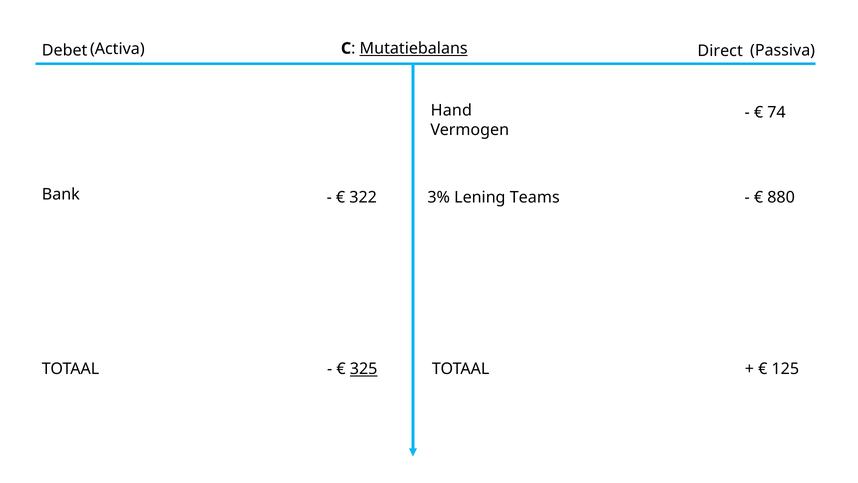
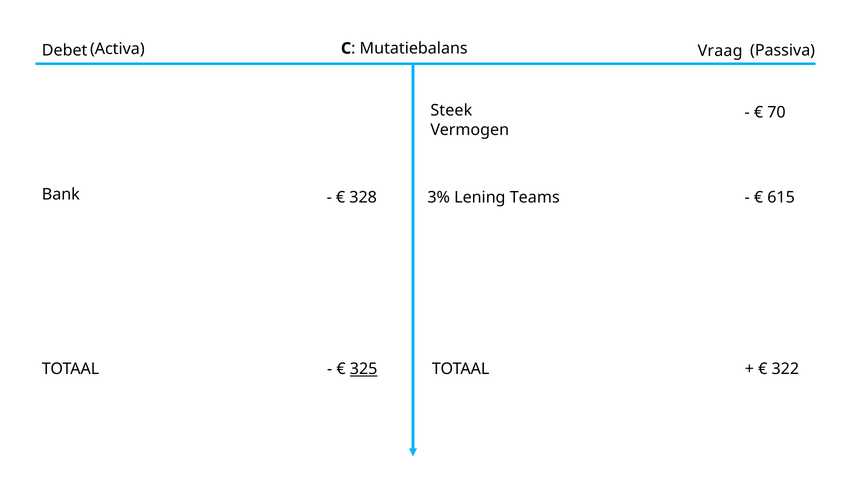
Mutatiebalans underline: present -> none
Direct: Direct -> Vraag
Hand: Hand -> Steek
74: 74 -> 70
322: 322 -> 328
880: 880 -> 615
125: 125 -> 322
